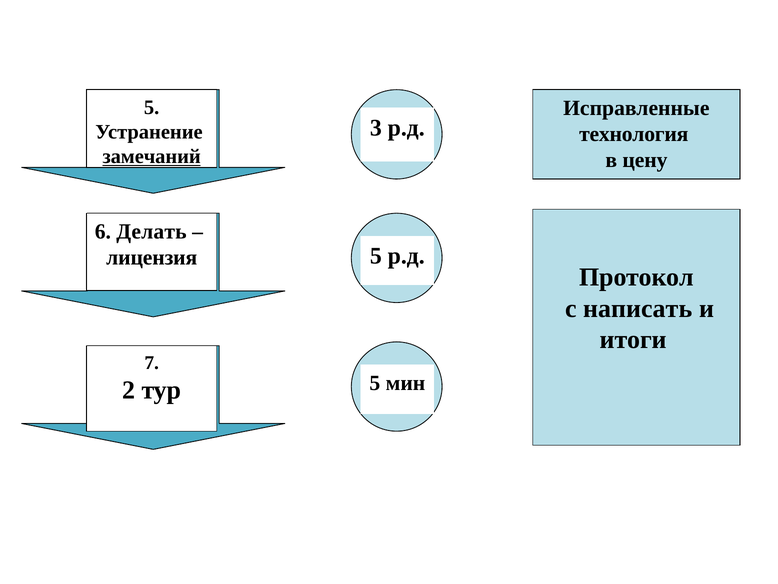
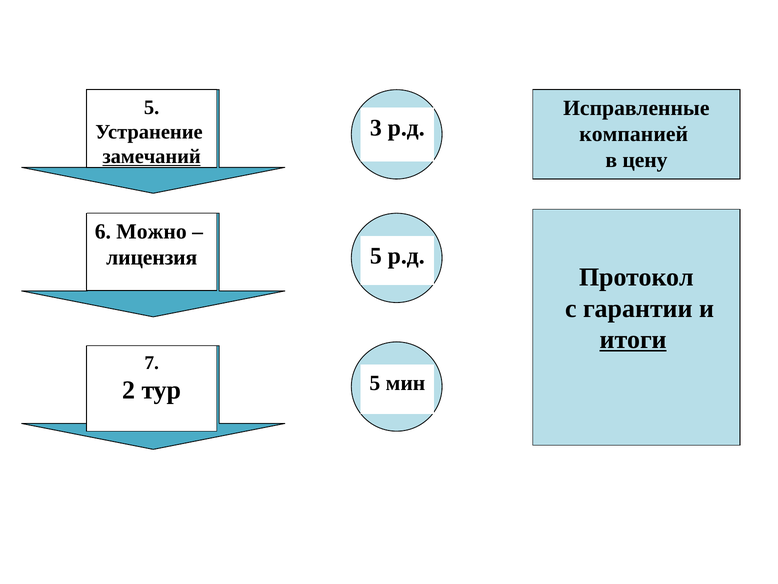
технология: технология -> компанией
Делать: Делать -> Можно
написать: написать -> гарантии
итоги underline: none -> present
